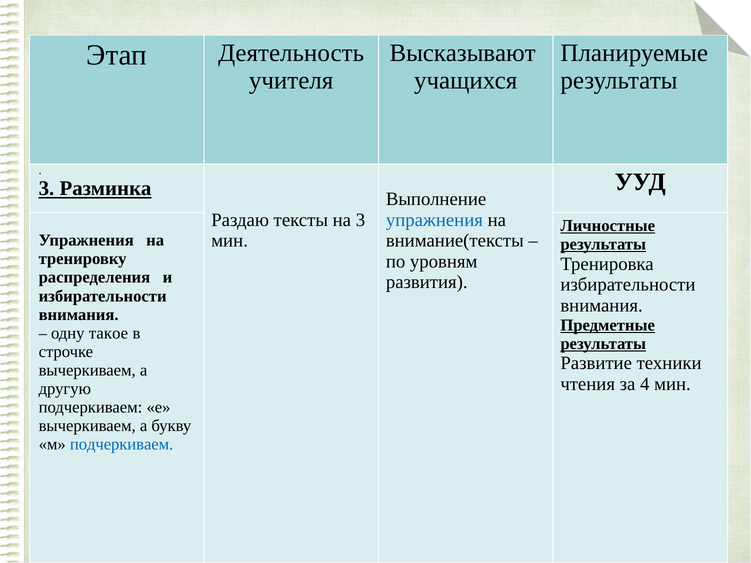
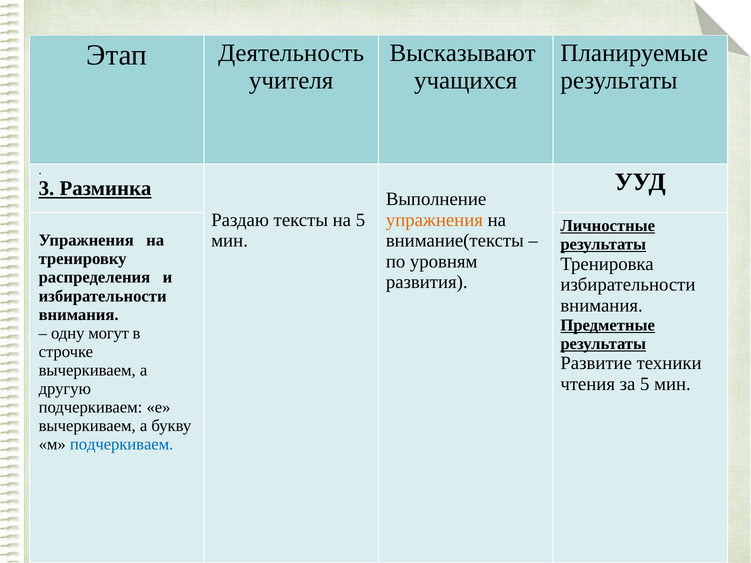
на 3: 3 -> 5
упражнения at (434, 220) colour: blue -> orange
такое: такое -> могут
за 4: 4 -> 5
